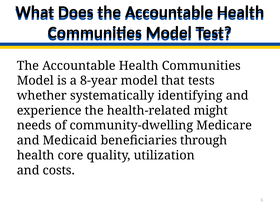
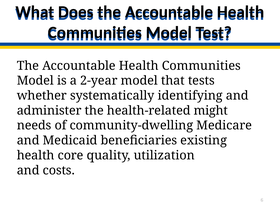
8-year: 8-year -> 2-year
experience: experience -> administer
through: through -> existing
